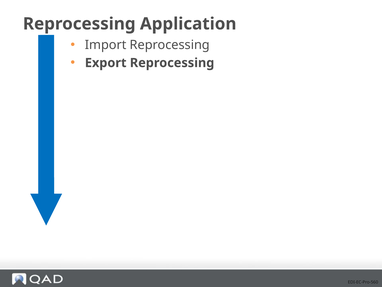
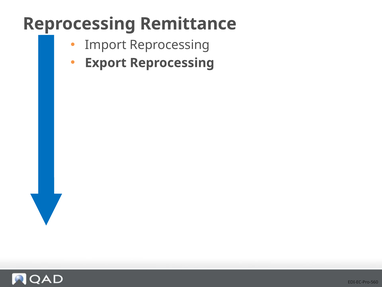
Application: Application -> Remittance
